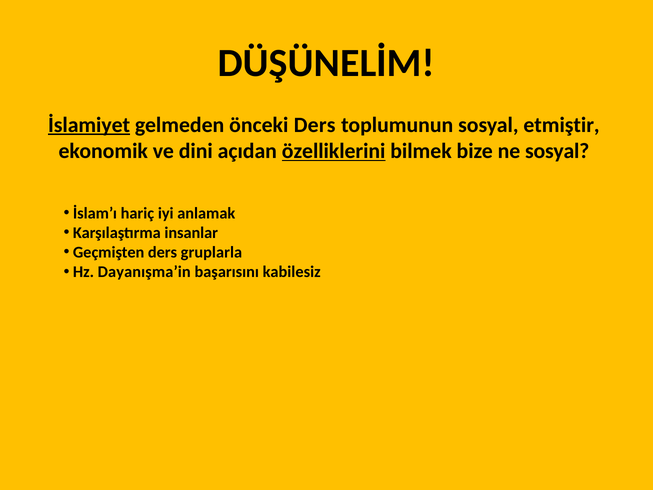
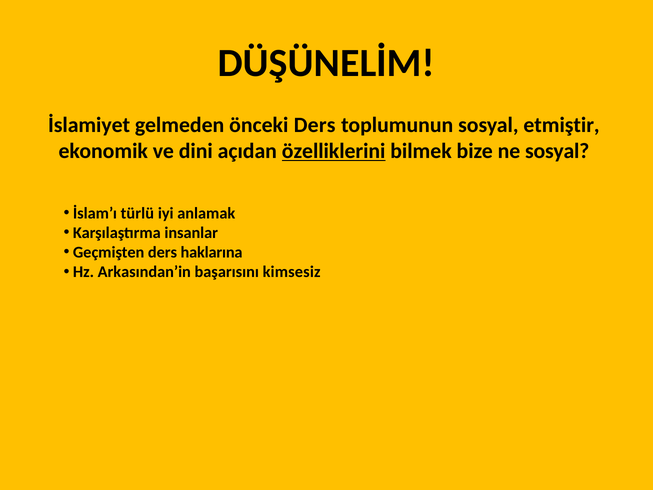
İslamiyet underline: present -> none
hariç: hariç -> türlü
gruplarla: gruplarla -> haklarına
Dayanışma’in: Dayanışma’in -> Arkasından’in
kabilesiz: kabilesiz -> kimsesiz
